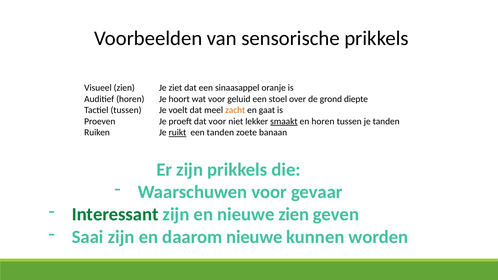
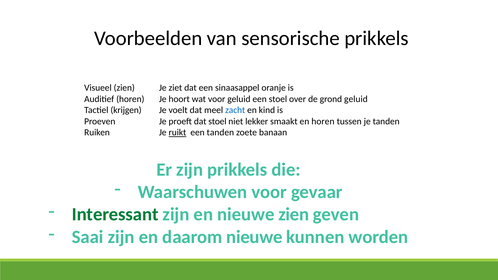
grond diepte: diepte -> geluid
Tactiel tussen: tussen -> krijgen
zacht colour: orange -> blue
gaat: gaat -> kind
dat voor: voor -> stoel
smaakt underline: present -> none
